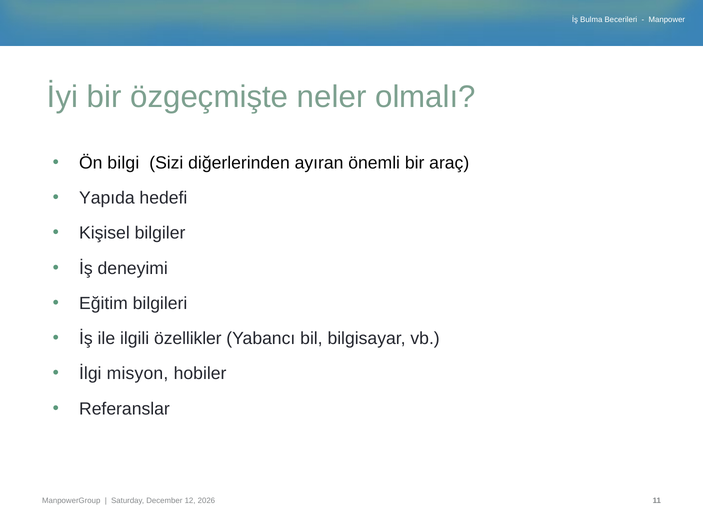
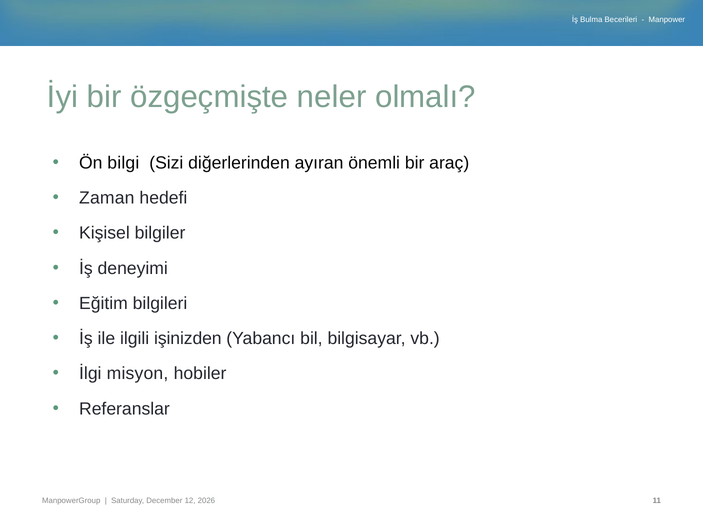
Yapıda: Yapıda -> Zaman
özellikler: özellikler -> işinizden
